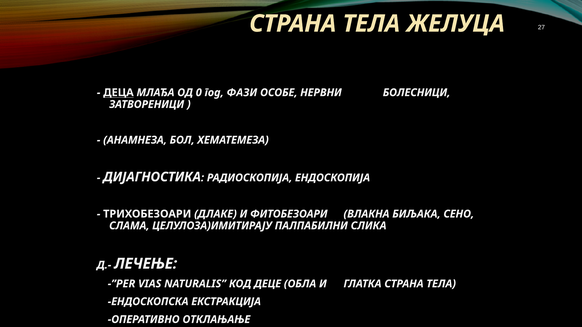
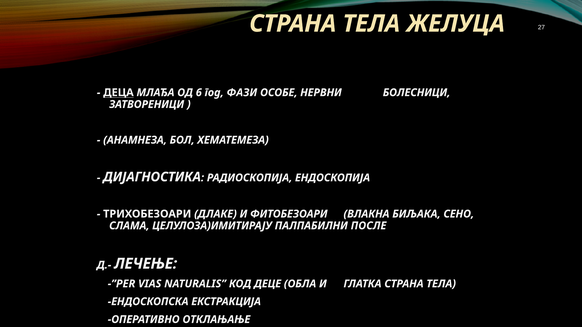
0: 0 -> 6
СЛИКА: СЛИКА -> ПОСЛЕ
